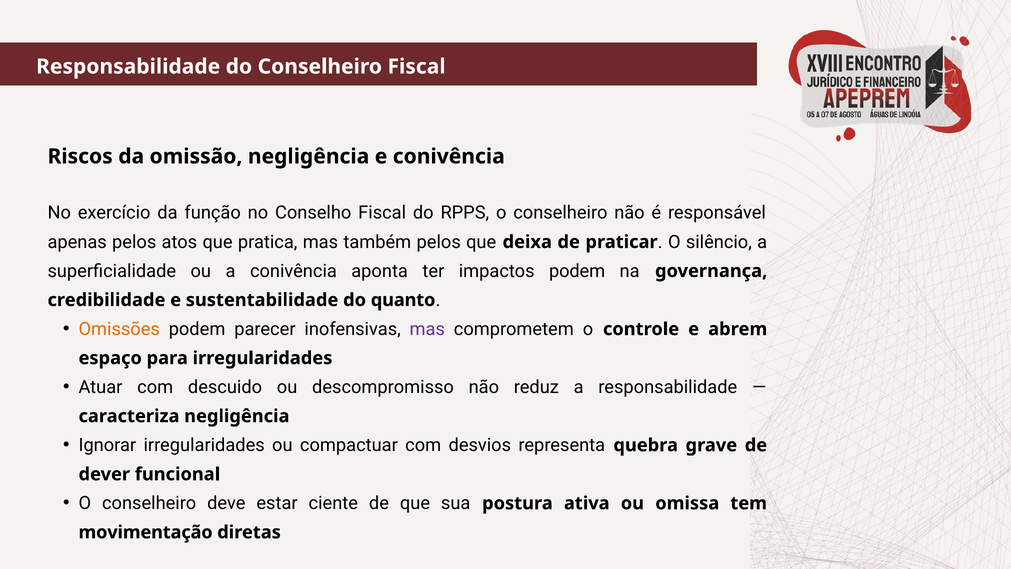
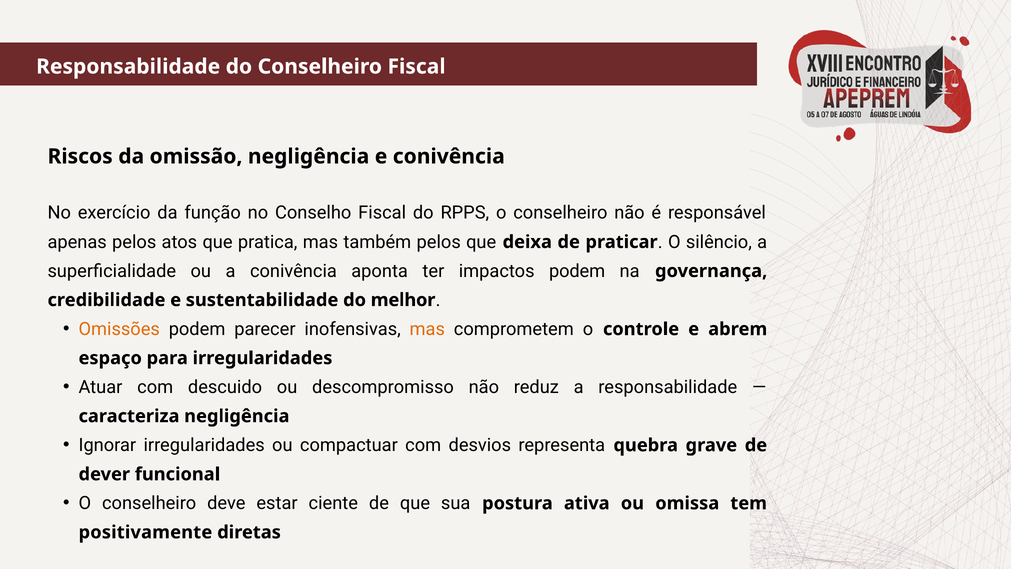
quanto: quanto -> melhor
mas at (427, 329) colour: purple -> orange
movimentação: movimentação -> positivamente
